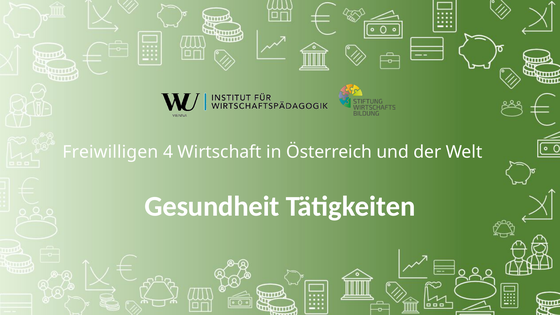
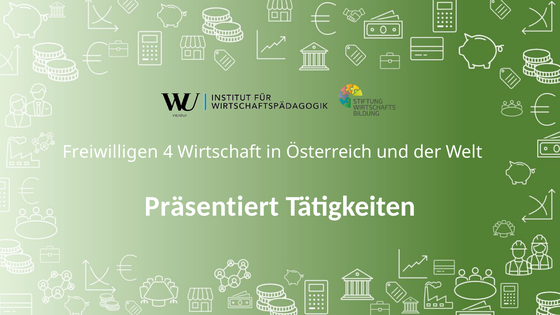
Gesundheit: Gesundheit -> Präsentiert
